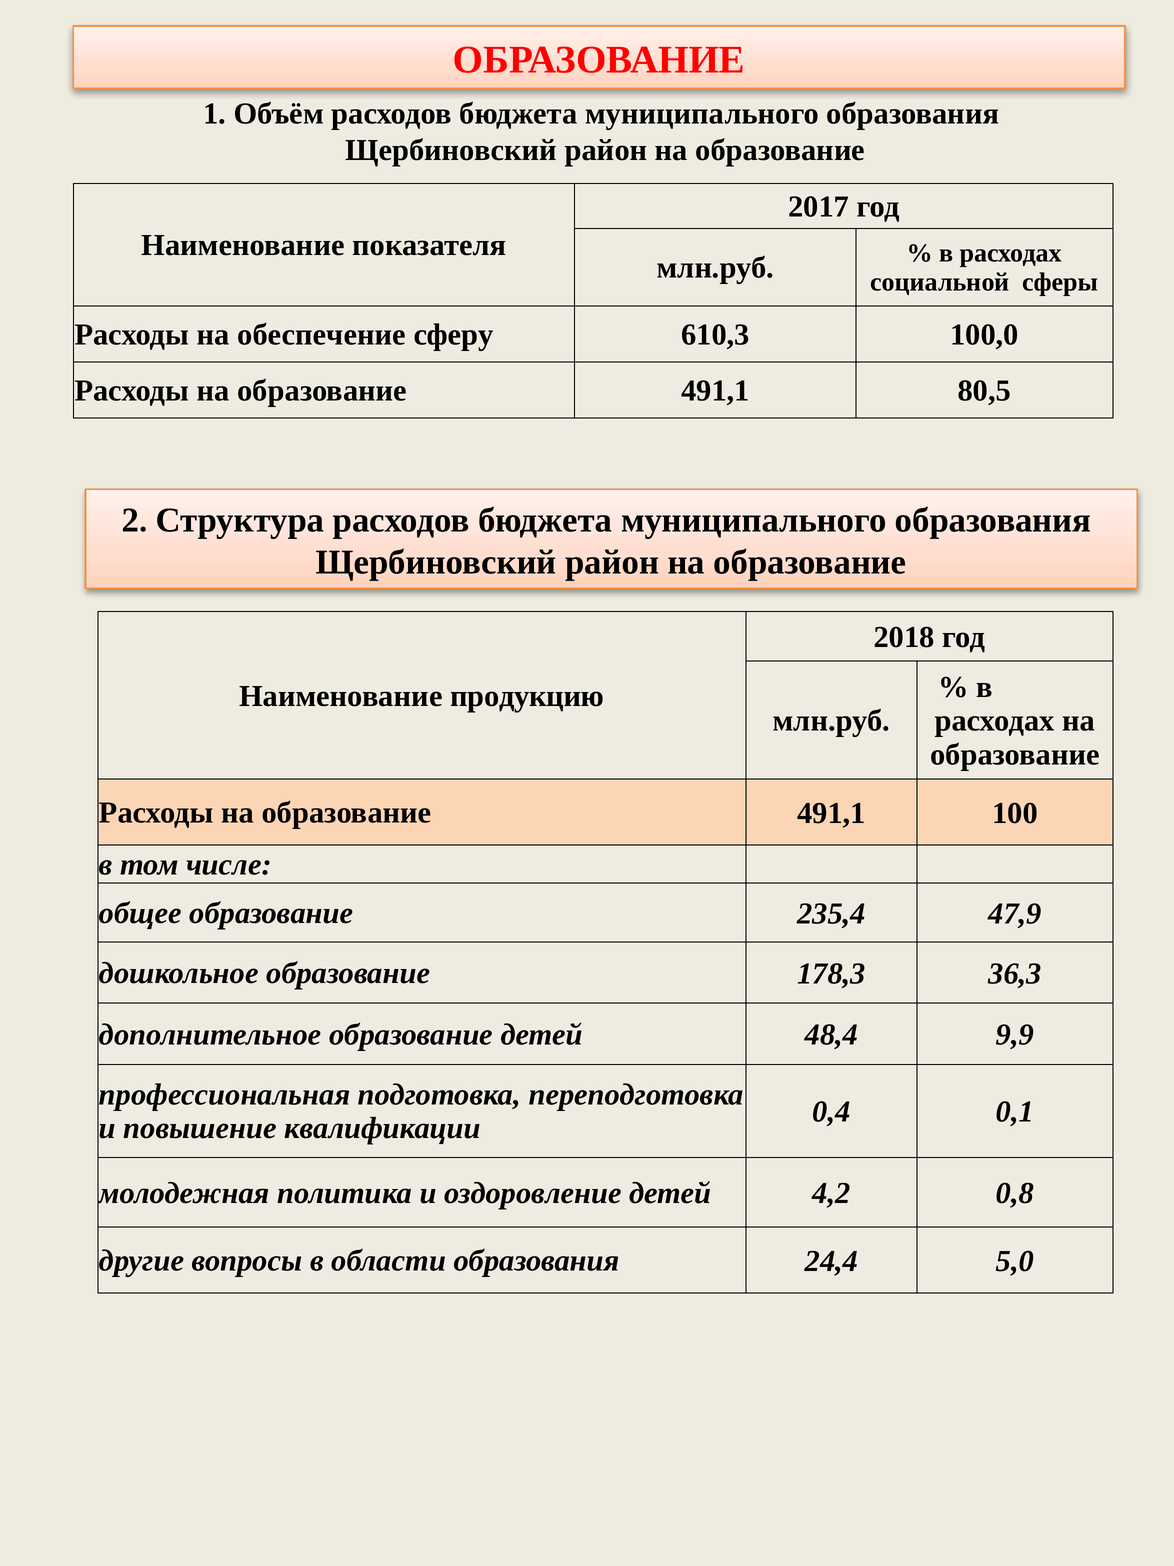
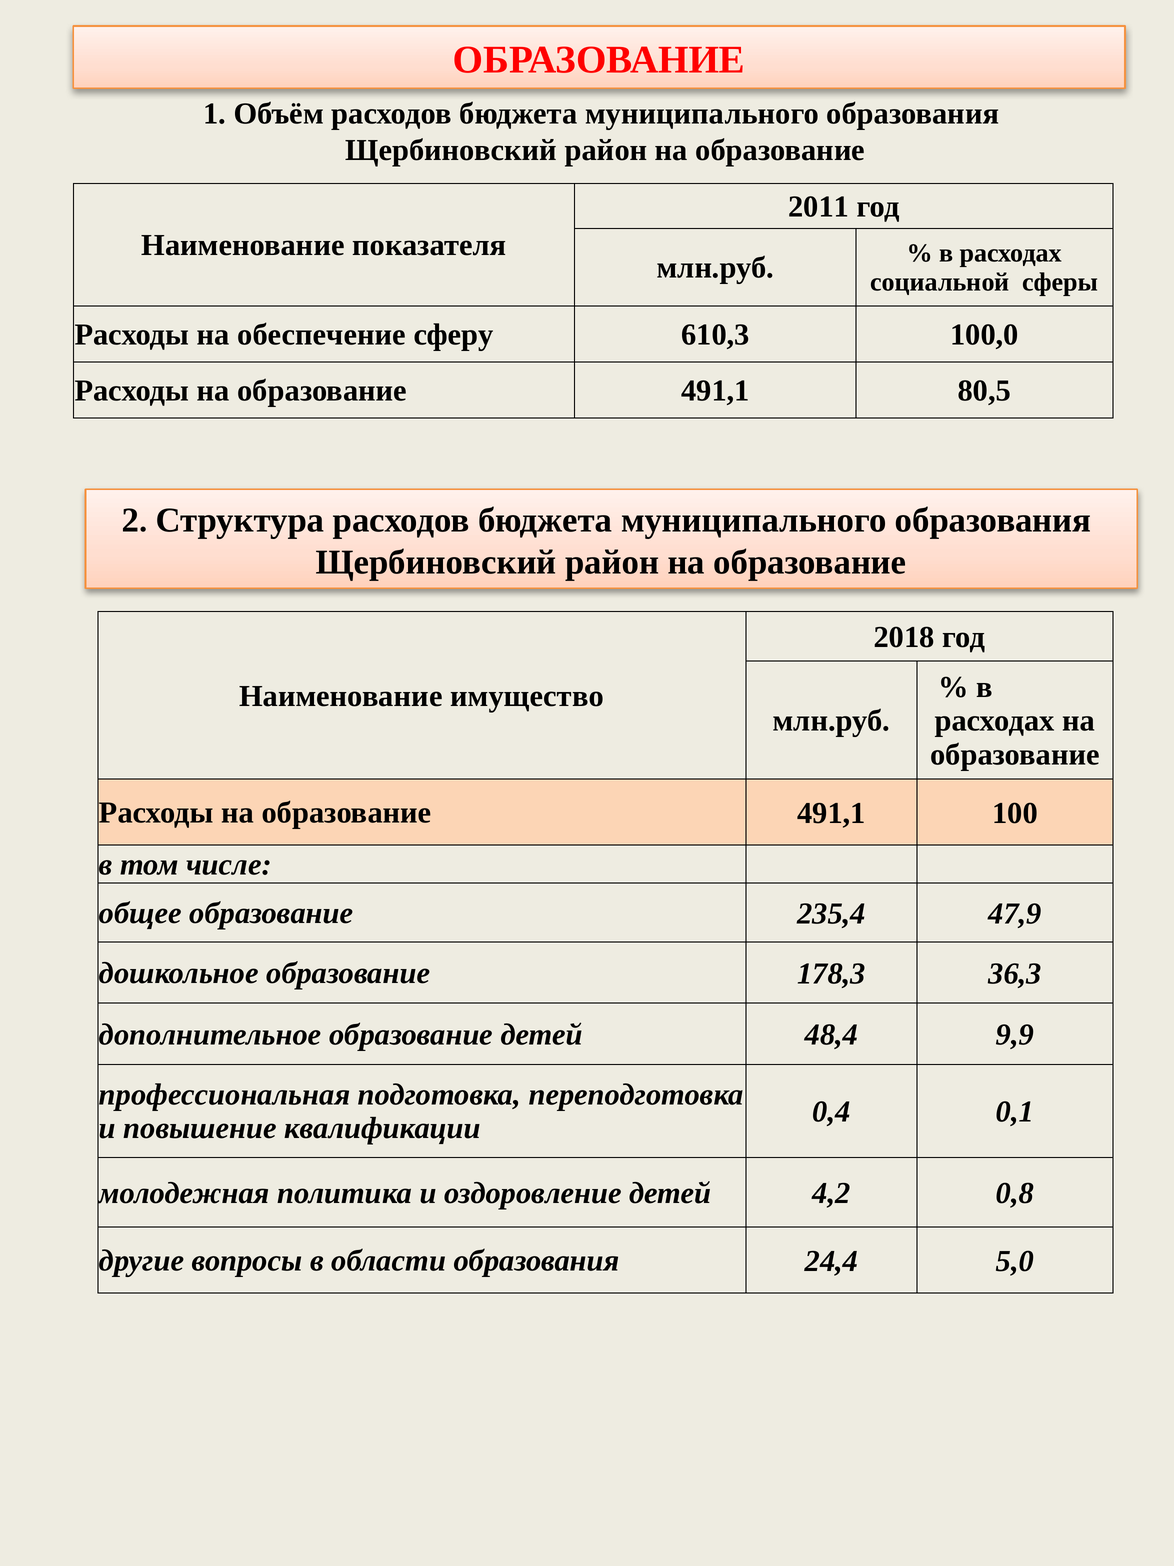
2017: 2017 -> 2011
продукцию: продукцию -> имущество
